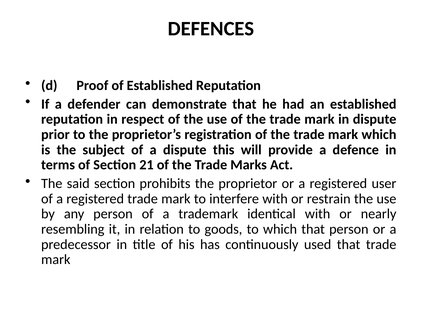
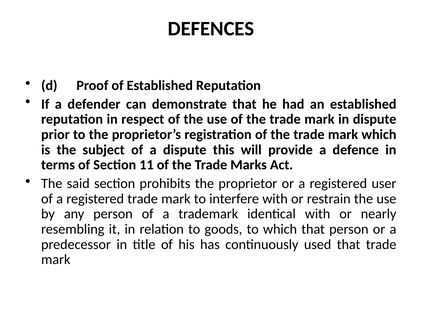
21: 21 -> 11
